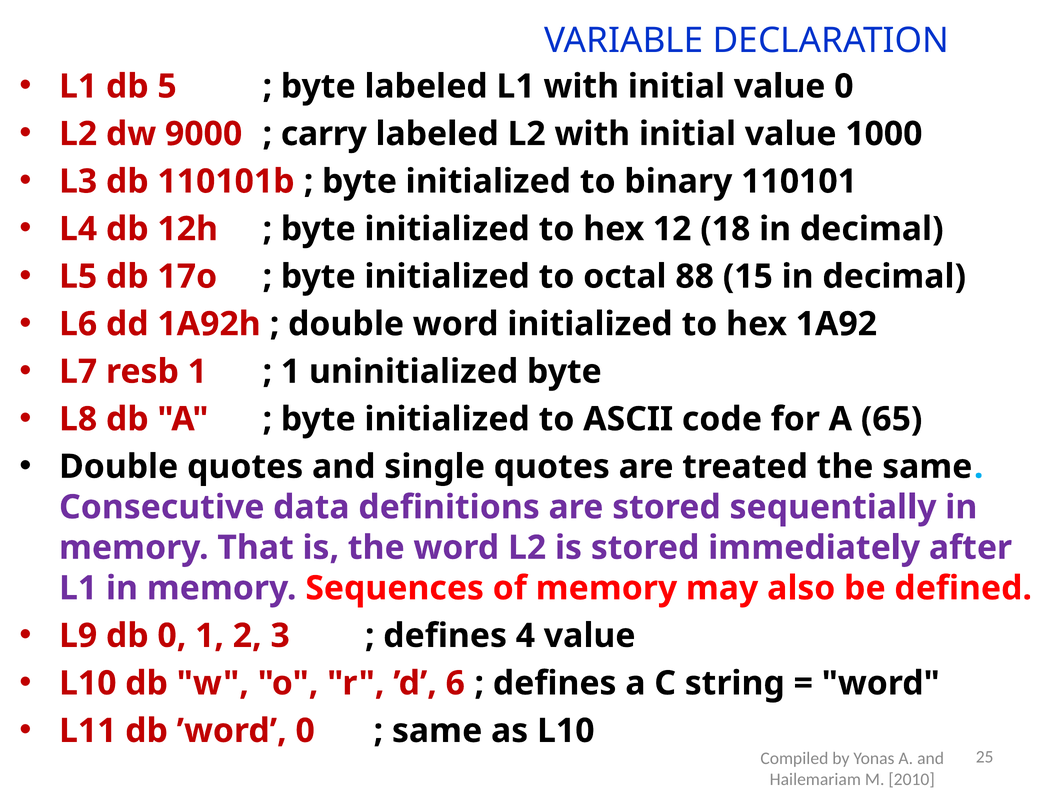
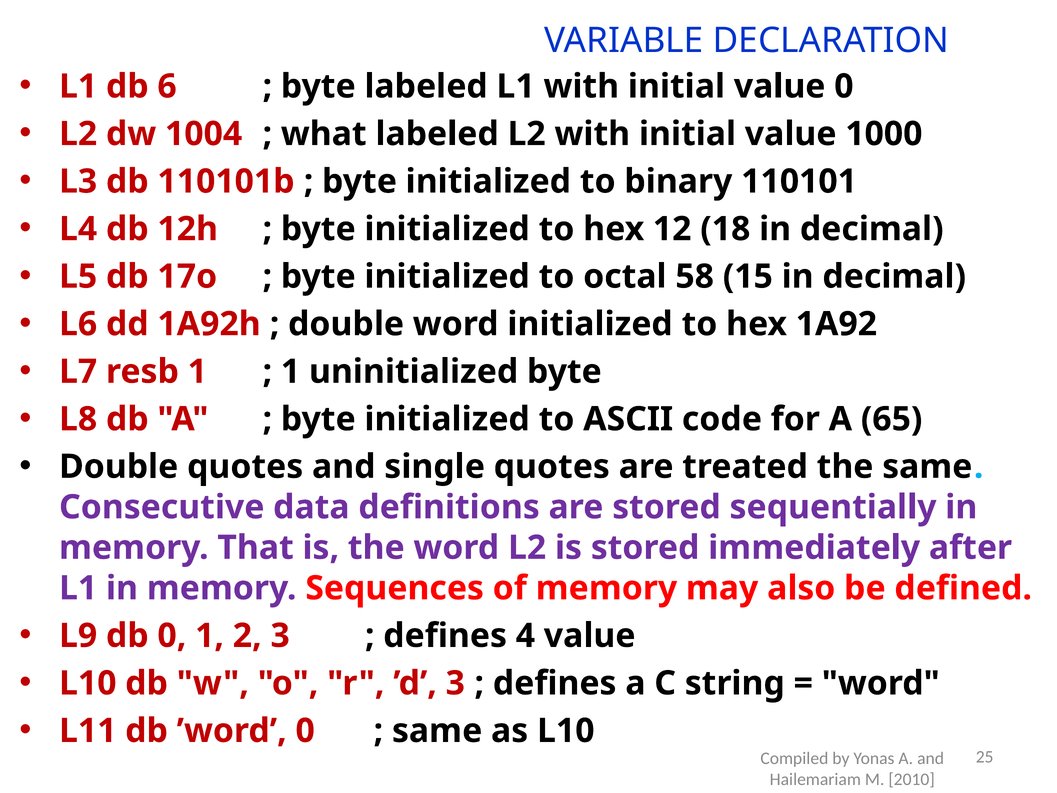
5: 5 -> 6
9000: 9000 -> 1004
carry: carry -> what
88: 88 -> 58
’d 6: 6 -> 3
